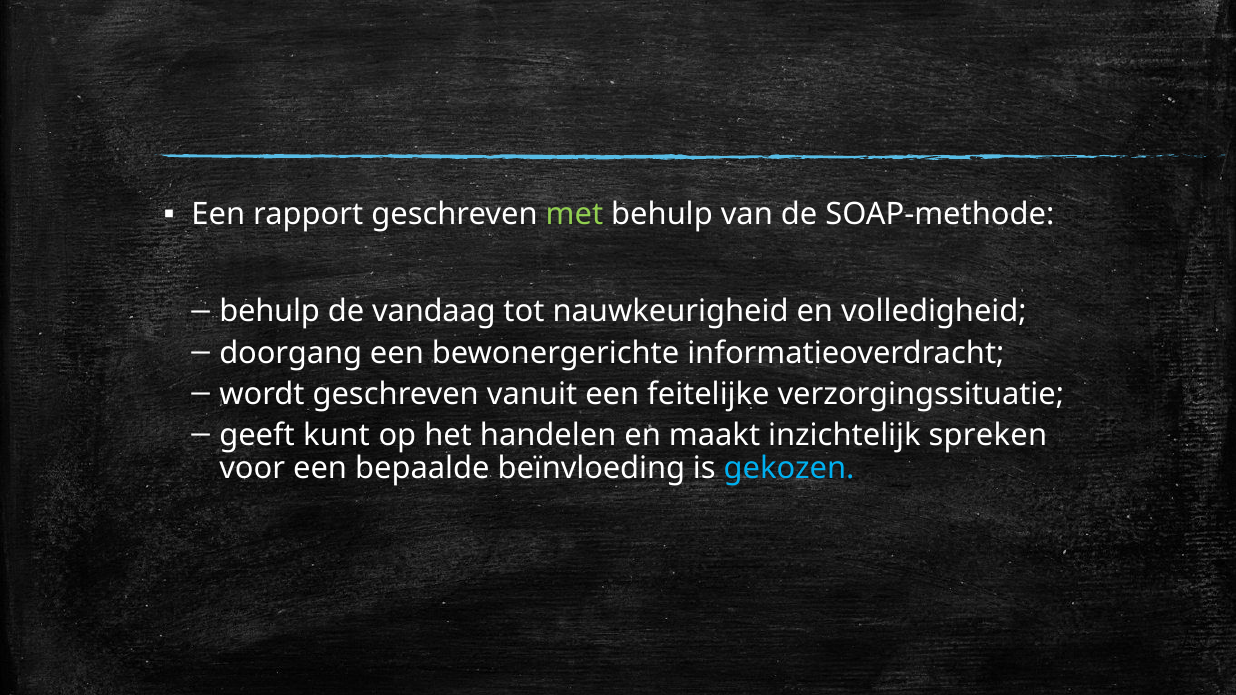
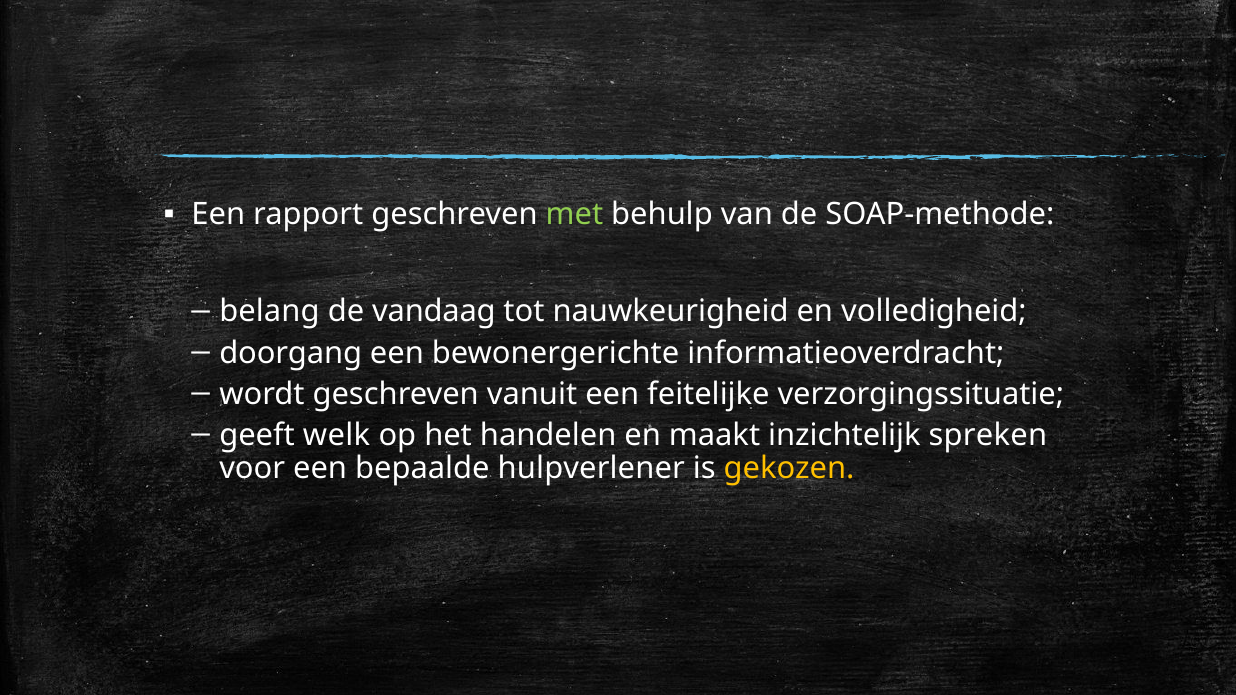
behulp at (270, 312): behulp -> belang
kunt: kunt -> welk
beïnvloeding: beïnvloeding -> hulpverlener
gekozen colour: light blue -> yellow
